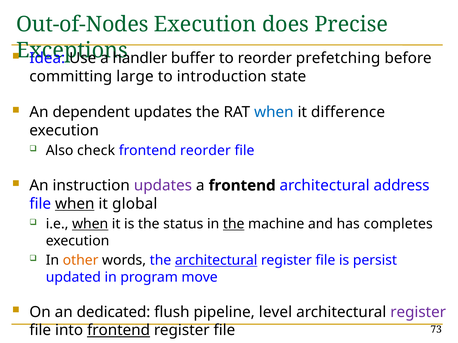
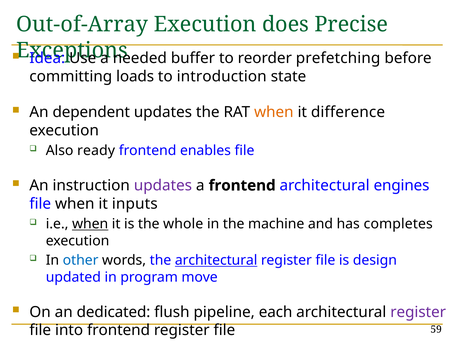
Out-of-Nodes: Out-of-Nodes -> Out-of-Array
handler: handler -> needed
large: large -> loads
when at (274, 112) colour: blue -> orange
check: check -> ready
frontend reorder: reorder -> enables
address: address -> engines
when at (75, 204) underline: present -> none
global: global -> inputs
status: status -> whole
the at (234, 224) underline: present -> none
other colour: orange -> blue
persist: persist -> design
level: level -> each
frontend at (119, 331) underline: present -> none
73: 73 -> 59
